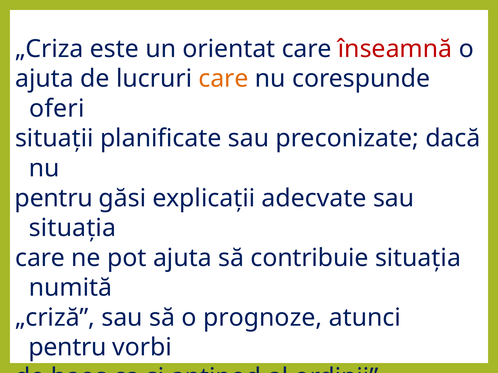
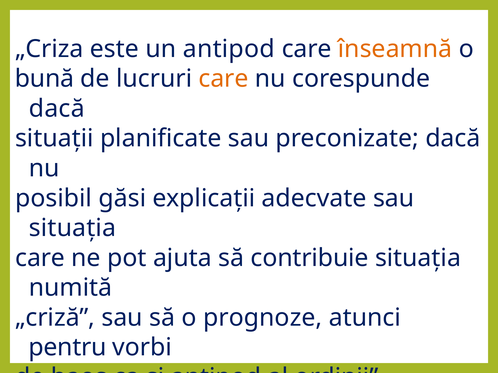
un orientat: orientat -> antipod
înseamnă colour: red -> orange
ajuta at (44, 79): ajuta -> bună
oferi at (57, 109): oferi -> dacă
pentru at (54, 198): pentru -> posibil
